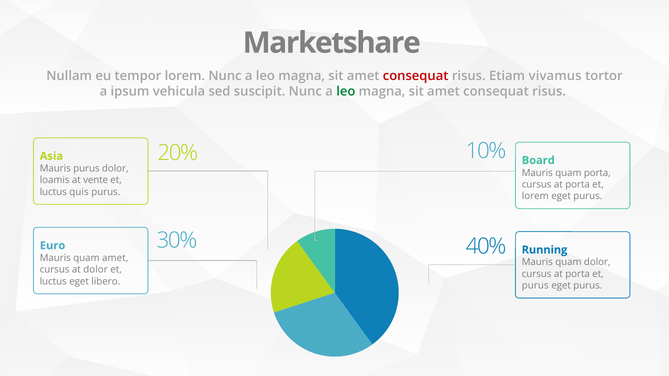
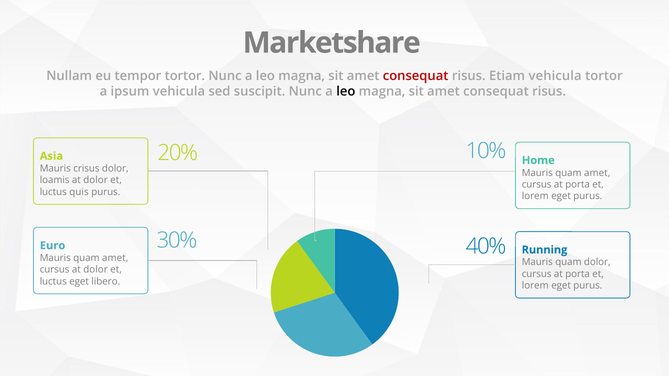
tempor lorem: lorem -> tortor
Etiam vivamus: vivamus -> vehicula
leo at (346, 92) colour: green -> black
Board: Board -> Home
Mauris purus: purus -> crisus
porta at (597, 173): porta -> amet
vente at (96, 180): vente -> dolor
purus at (535, 286): purus -> lorem
